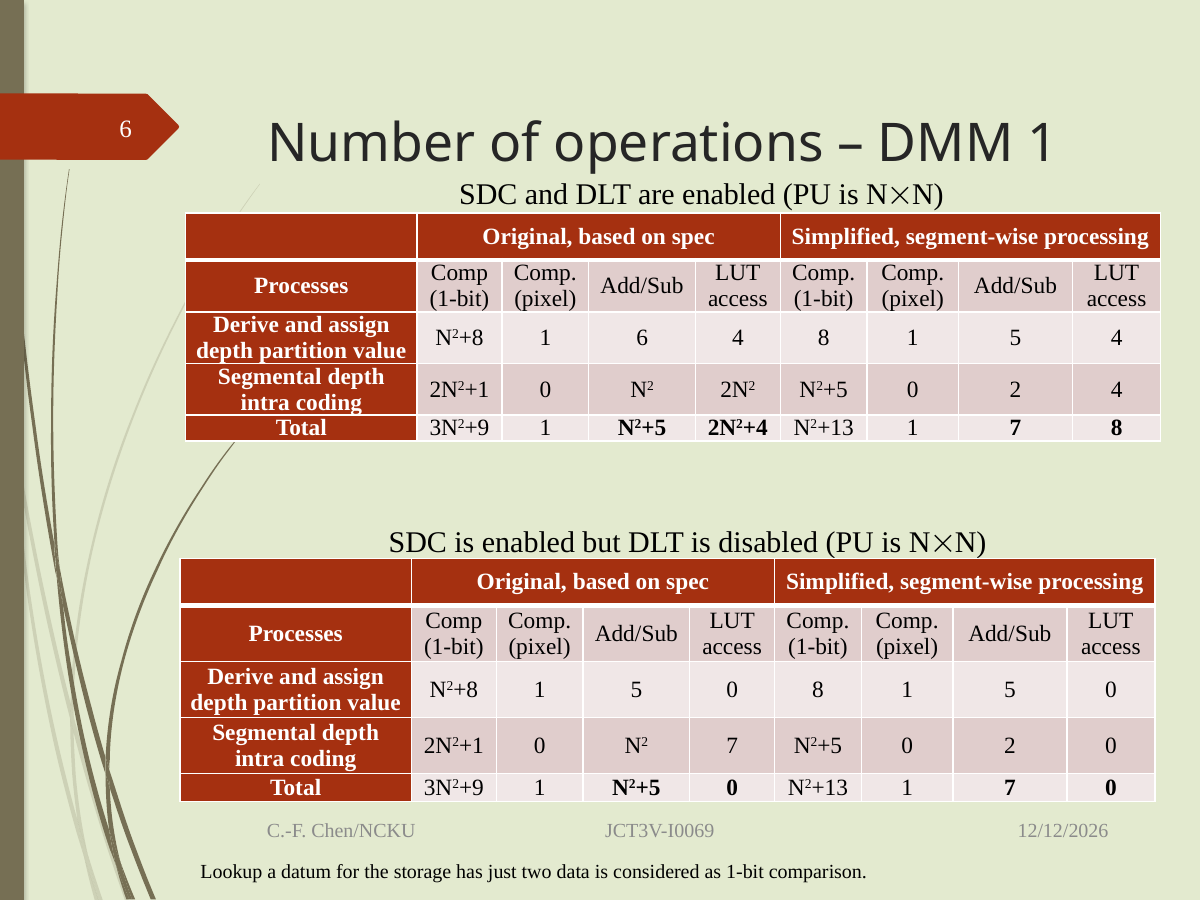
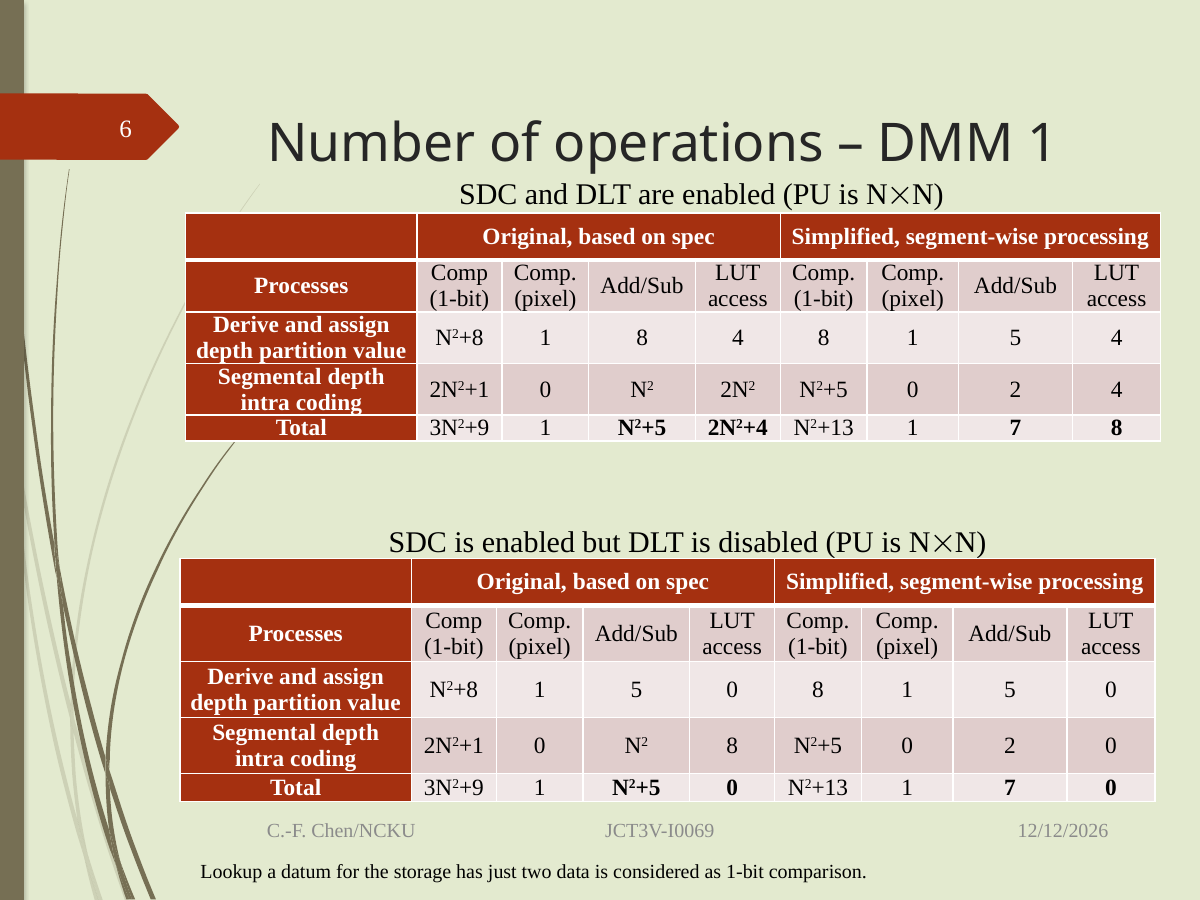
1 6: 6 -> 8
N2 7: 7 -> 8
